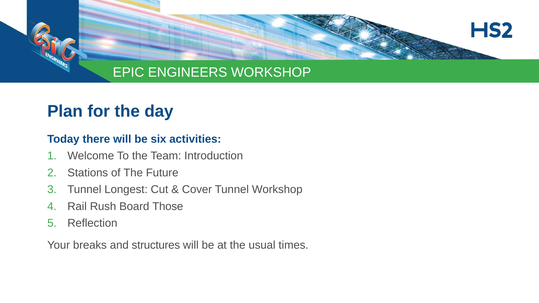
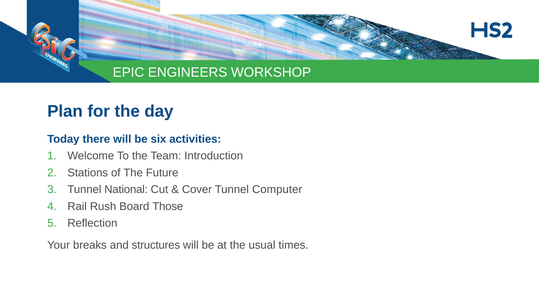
Longest: Longest -> National
Tunnel Workshop: Workshop -> Computer
